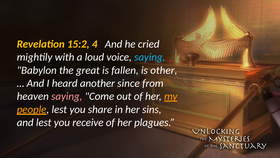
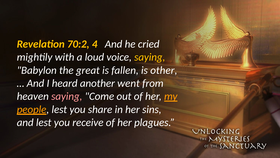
15:2: 15:2 -> 70:2
saying at (150, 57) colour: light blue -> yellow
since: since -> went
